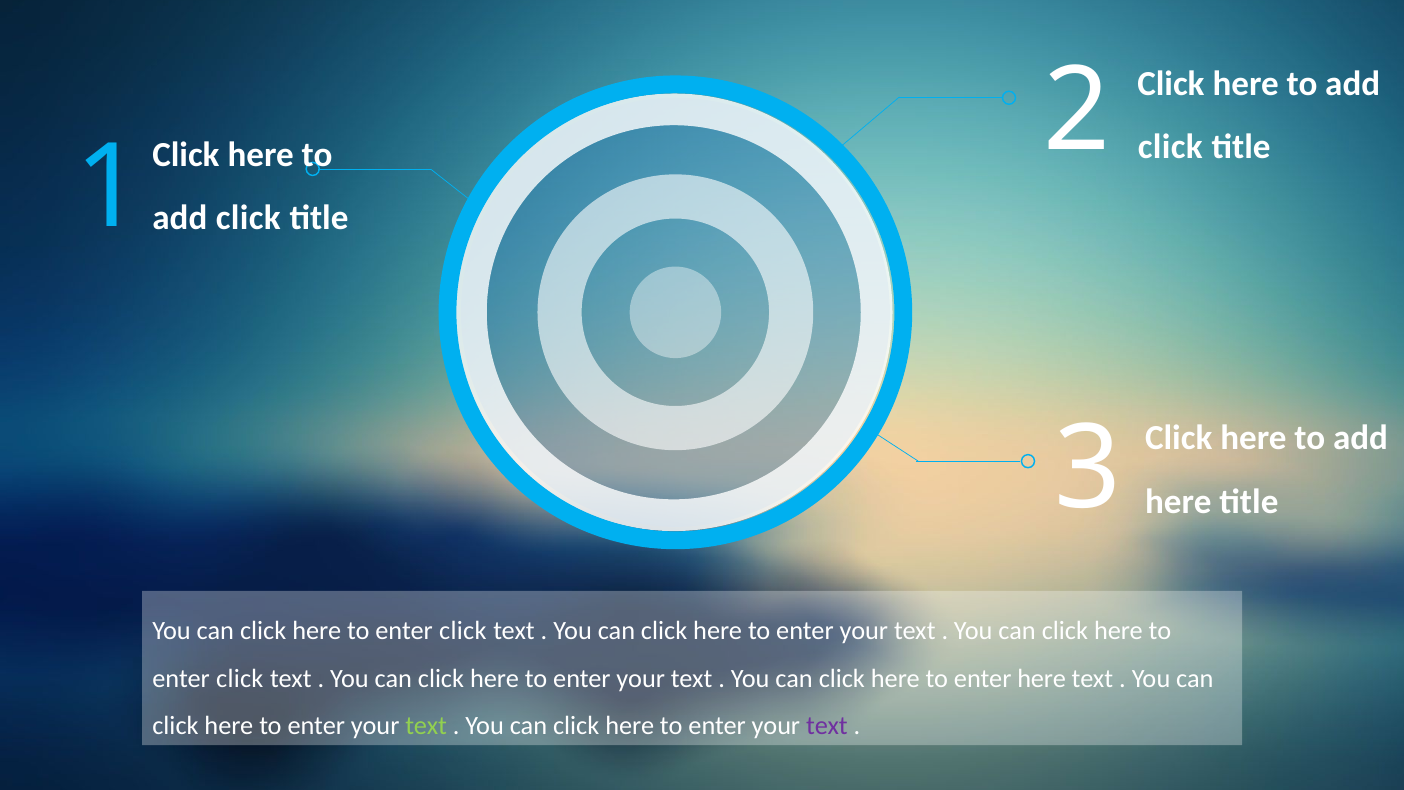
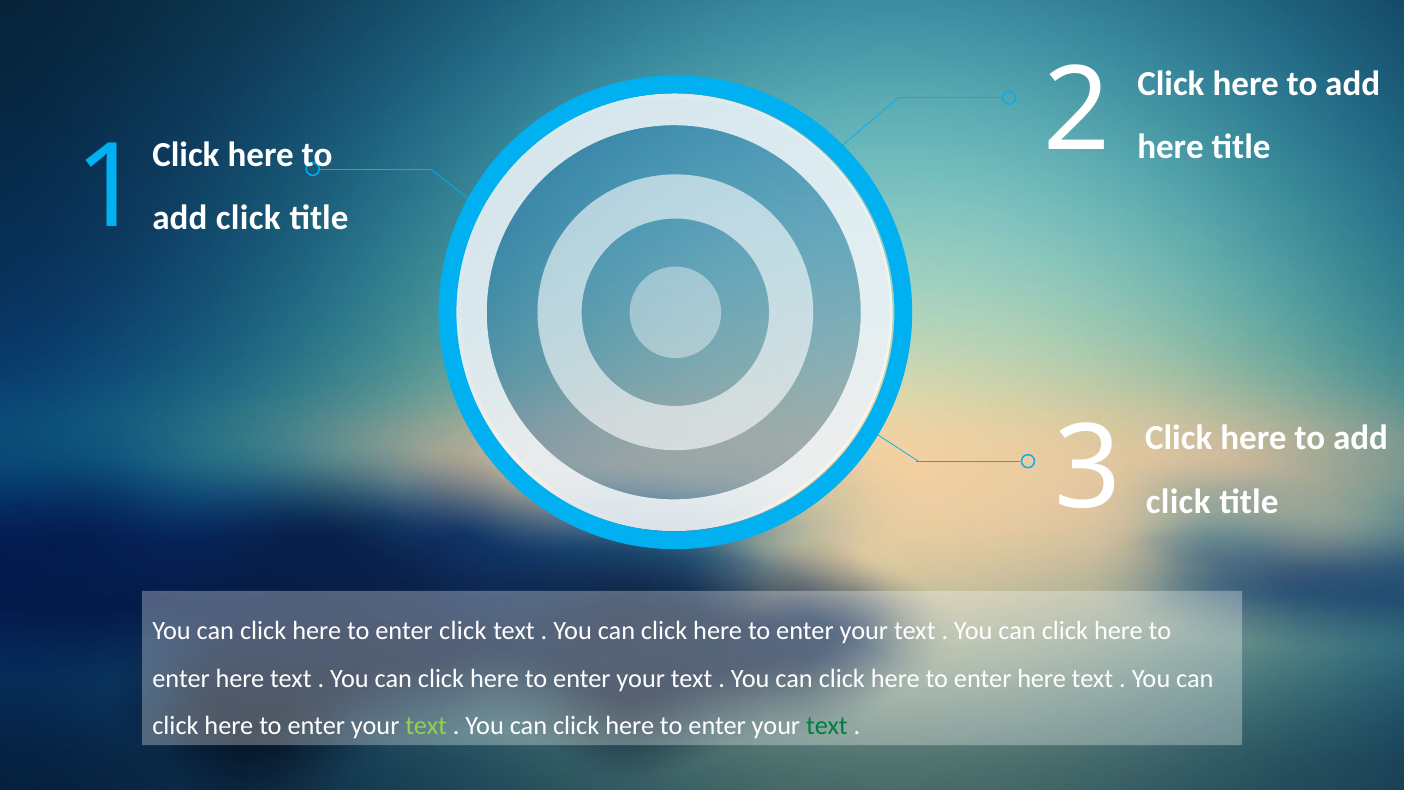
click at (1170, 147): click -> here
here at (1178, 501): here -> click
click at (240, 678): click -> here
text at (827, 726) colour: purple -> green
